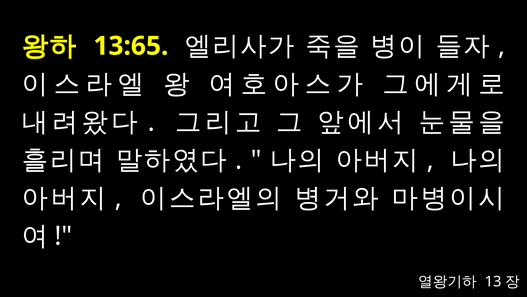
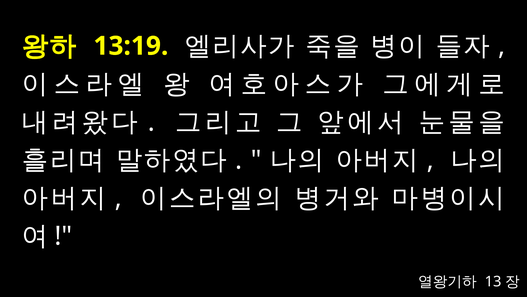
13:65: 13:65 -> 13:19
